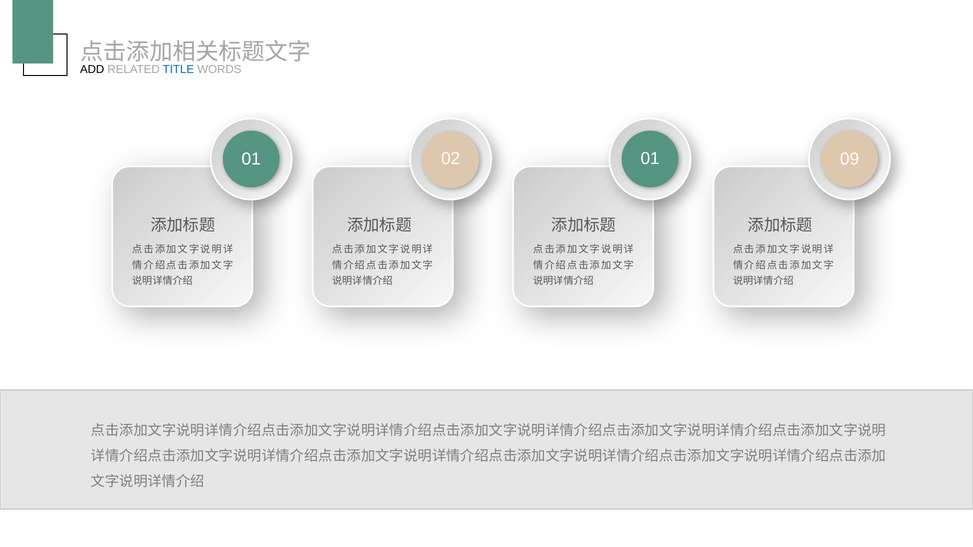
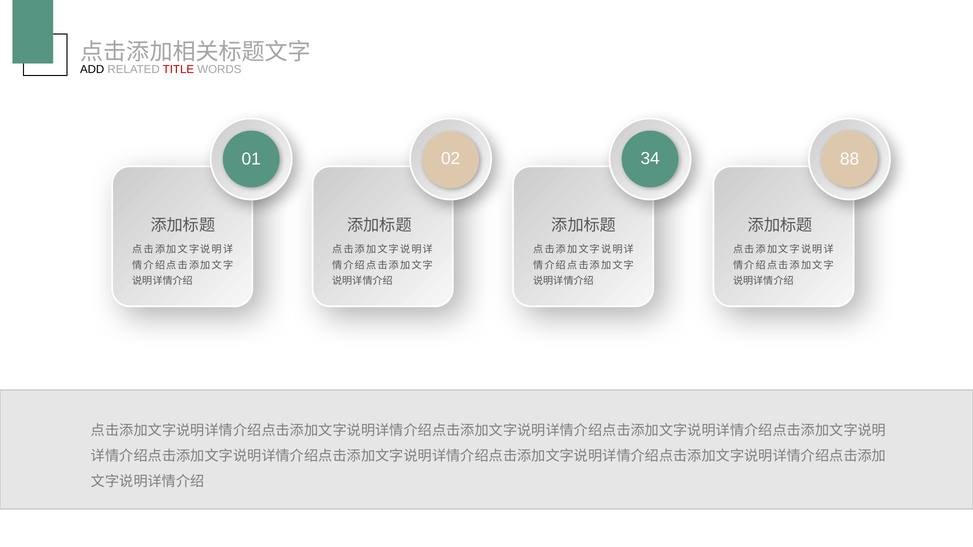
TITLE colour: blue -> red
09: 09 -> 88
01 01: 01 -> 34
